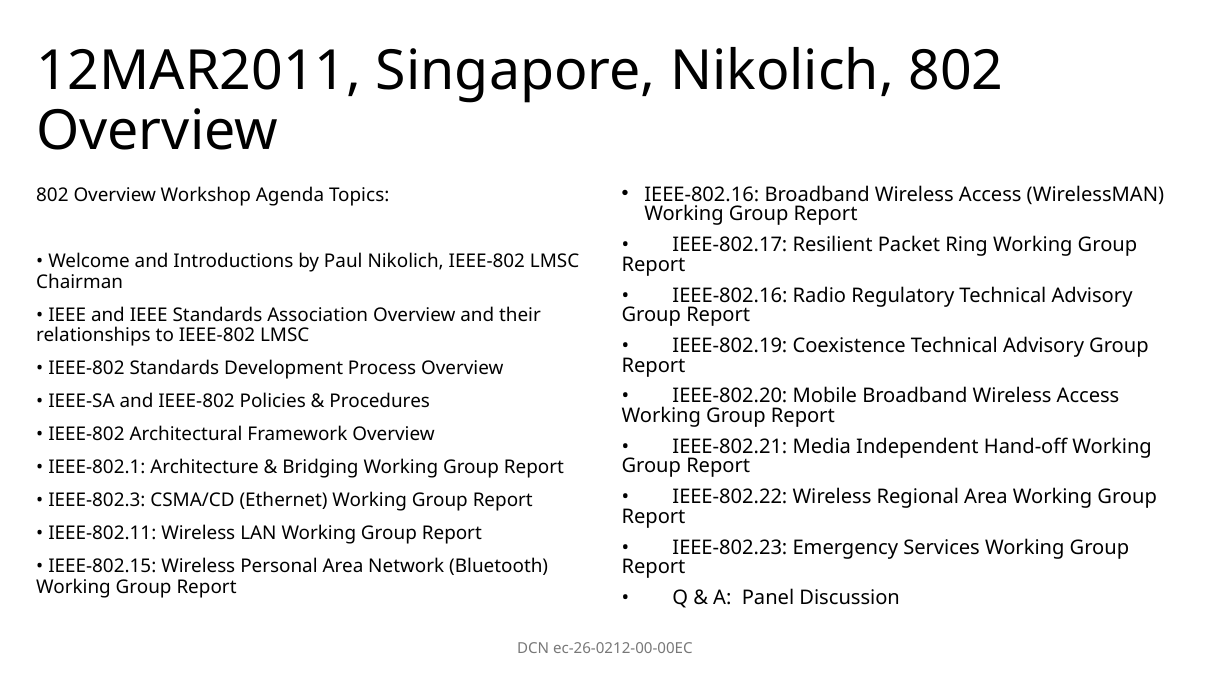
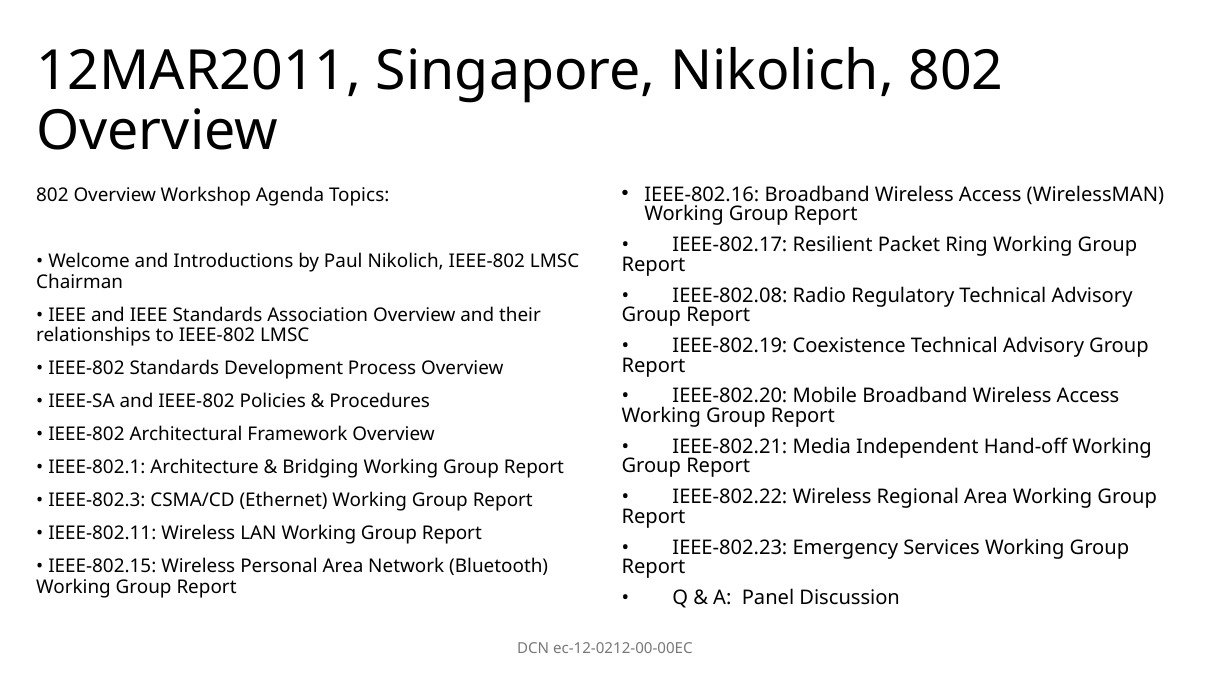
IEEE-802.16 at (730, 296): IEEE-802.16 -> IEEE-802.08
ec-26-0212-00-00EC: ec-26-0212-00-00EC -> ec-12-0212-00-00EC
